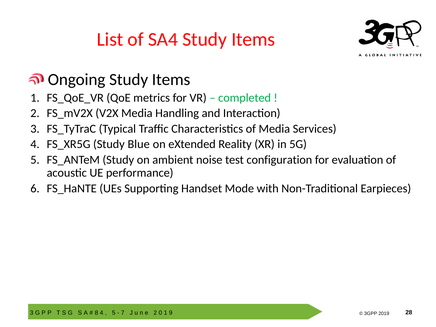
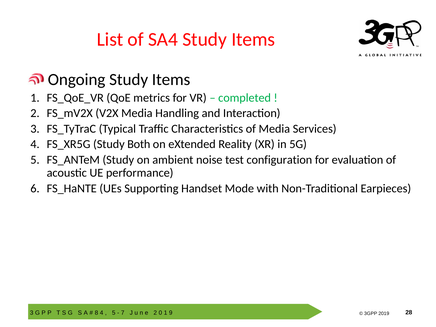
Blue: Blue -> Both
